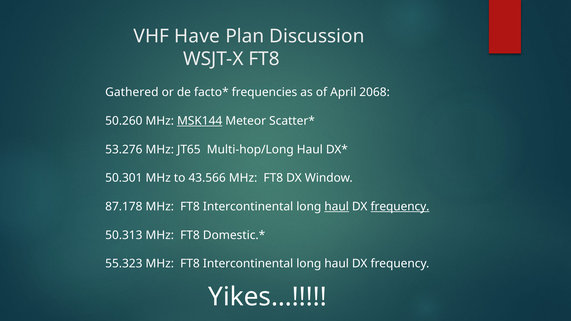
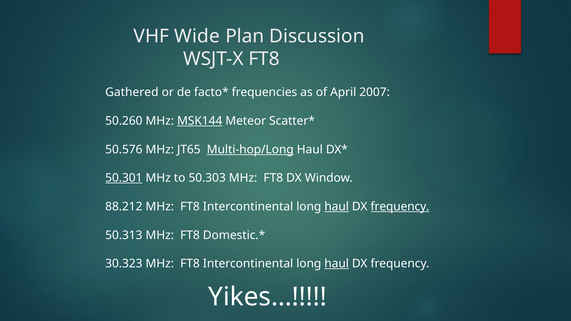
Have: Have -> Wide
2068: 2068 -> 2007
53.276: 53.276 -> 50.576
Multi-hop/Long underline: none -> present
50.301 underline: none -> present
43.566: 43.566 -> 50.303
87.178: 87.178 -> 88.212
55.323: 55.323 -> 30.323
haul at (337, 264) underline: none -> present
